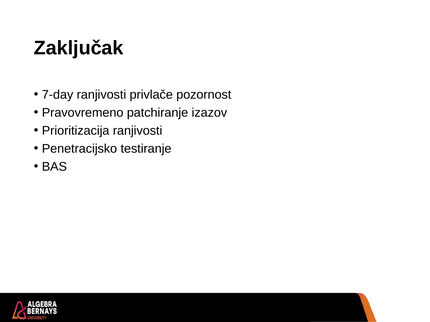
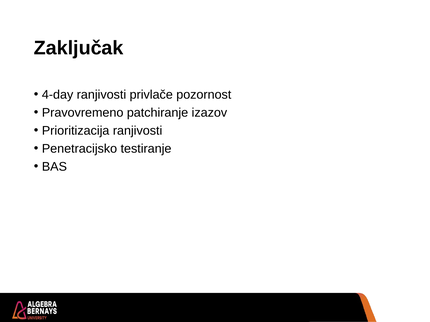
7-day: 7-day -> 4-day
